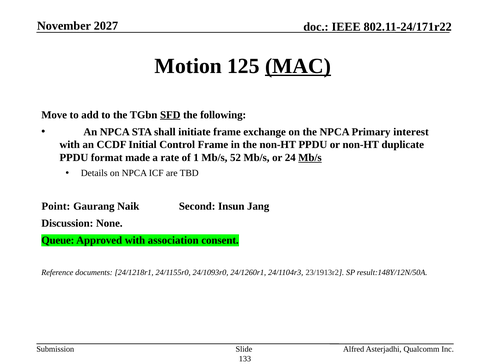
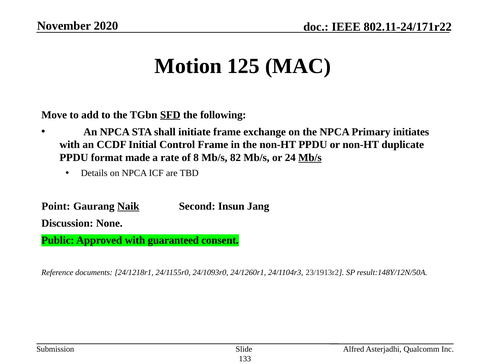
2027: 2027 -> 2020
MAC underline: present -> none
interest: interest -> initiates
1: 1 -> 8
52: 52 -> 82
Naik underline: none -> present
Queue: Queue -> Public
association: association -> guaranteed
